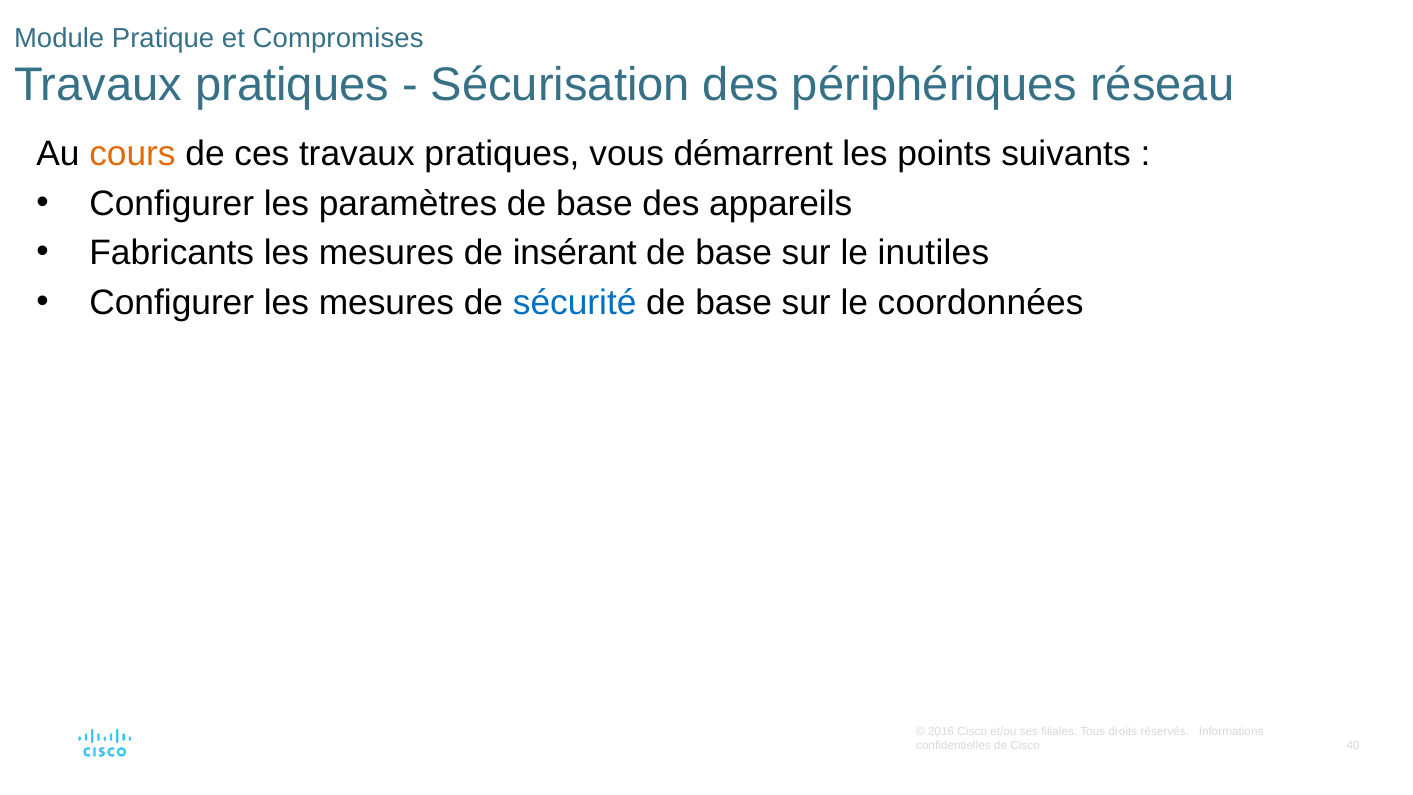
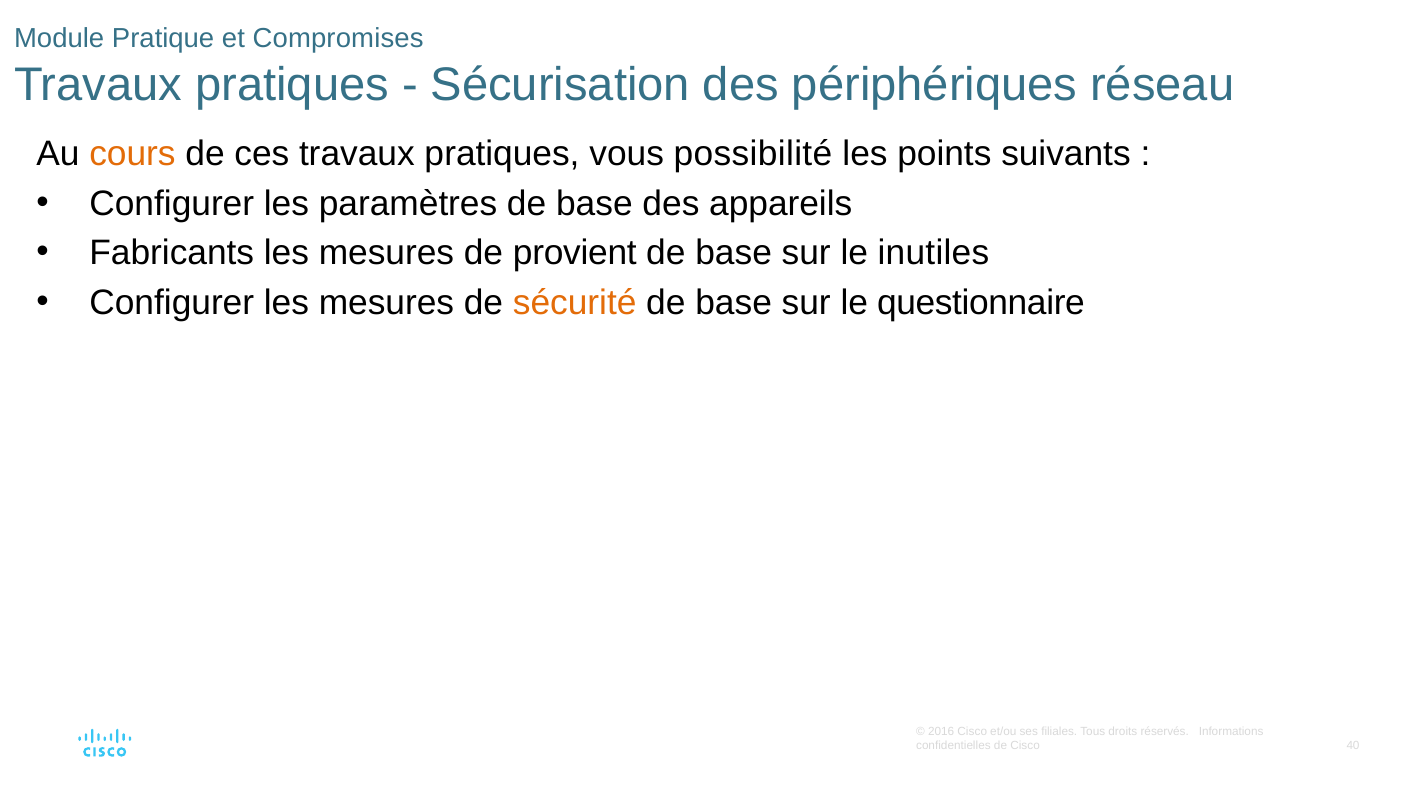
démarrent: démarrent -> possibilité
insérant: insérant -> provient
sécurité colour: blue -> orange
coordonnées: coordonnées -> questionnaire
